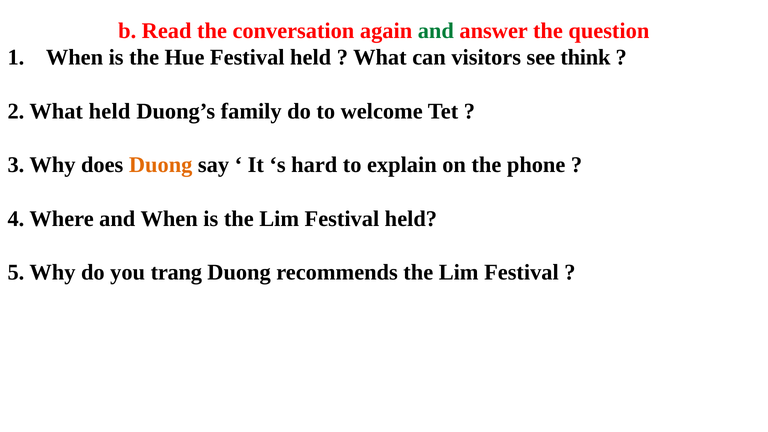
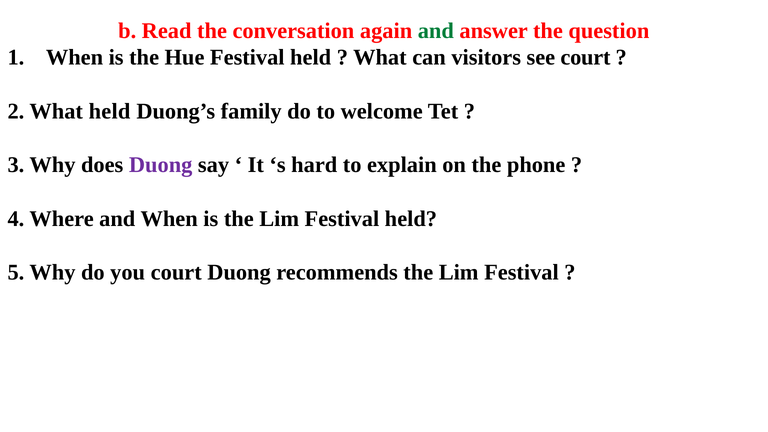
see think: think -> court
Duong at (161, 165) colour: orange -> purple
you trang: trang -> court
